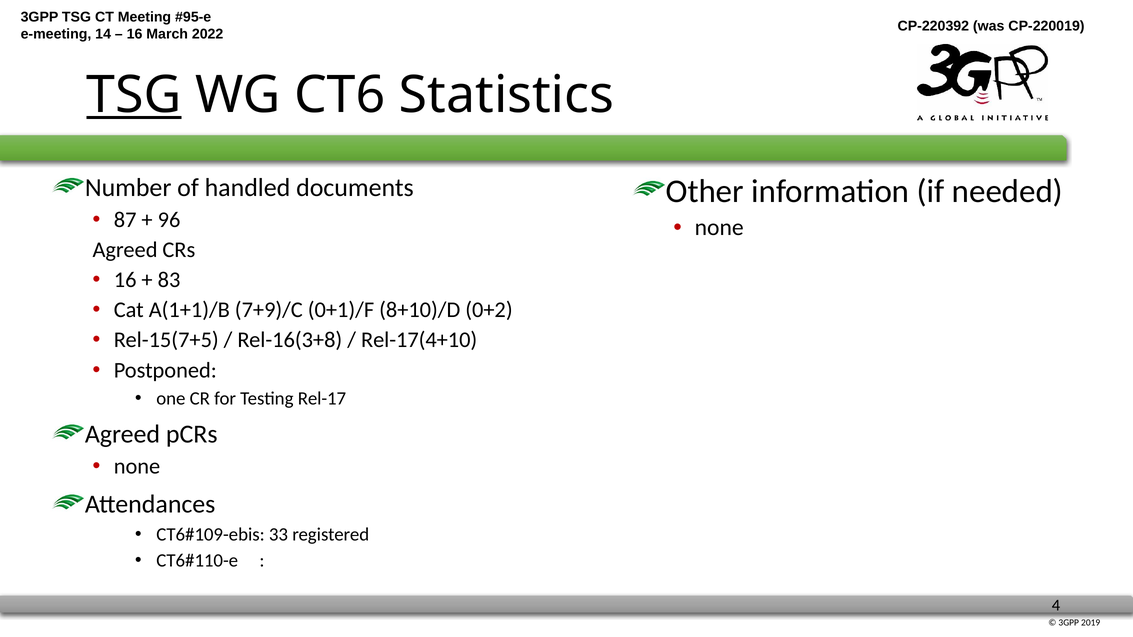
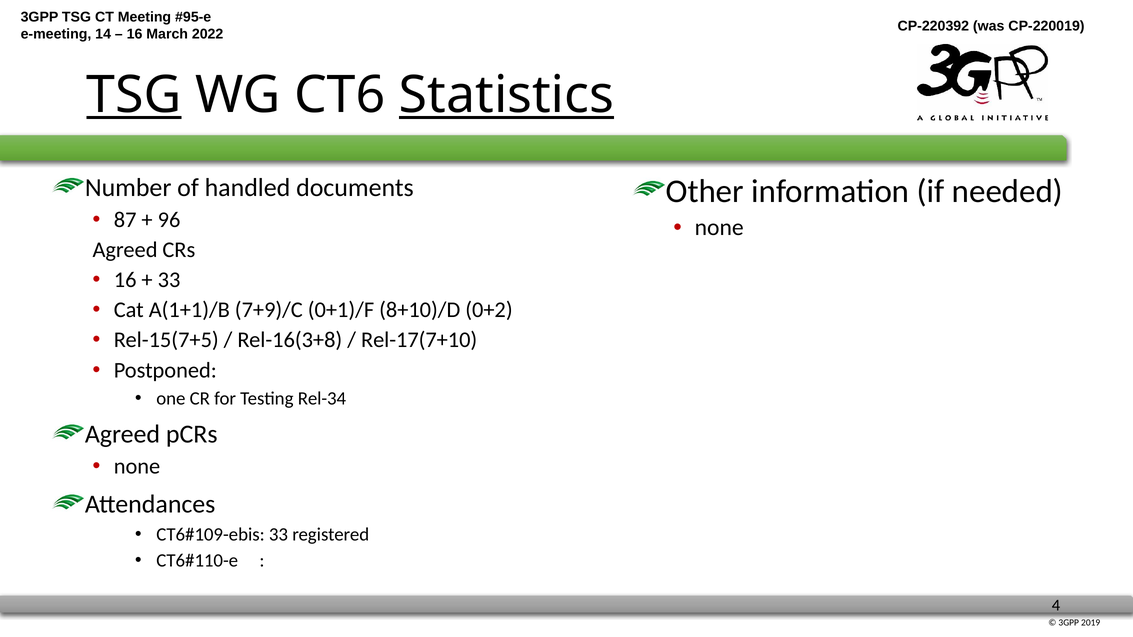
Statistics underline: none -> present
83 at (169, 280): 83 -> 33
Rel-17(4+10: Rel-17(4+10 -> Rel-17(7+10
Rel-17: Rel-17 -> Rel-34
